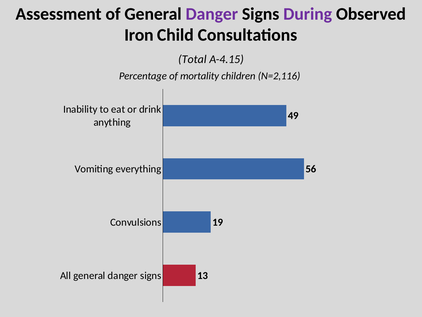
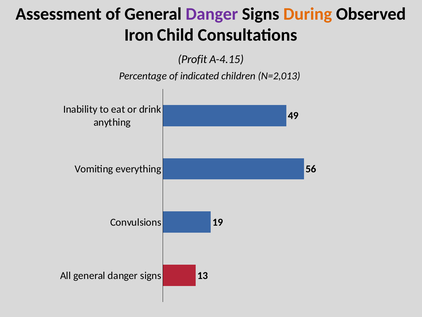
During colour: purple -> orange
Total: Total -> Profit
mortality: mortality -> indicated
N=2,116: N=2,116 -> N=2,013
